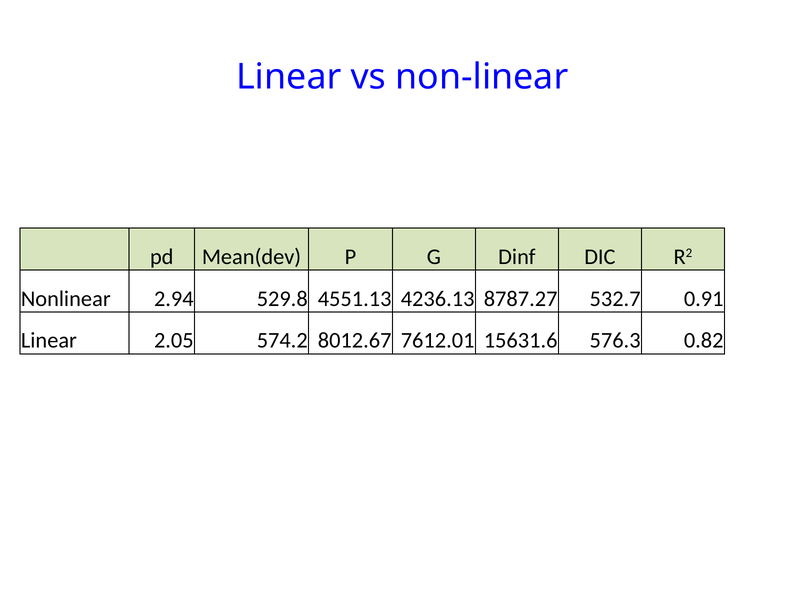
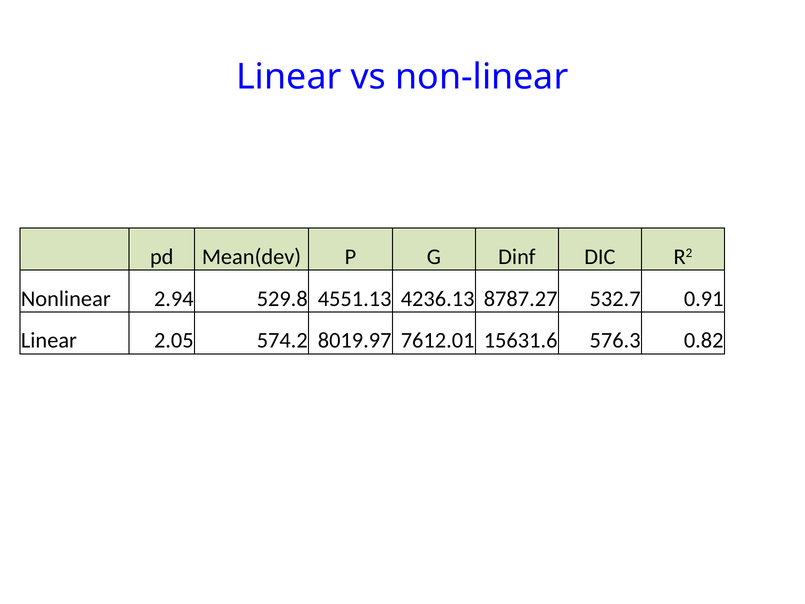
8012.67: 8012.67 -> 8019.97
